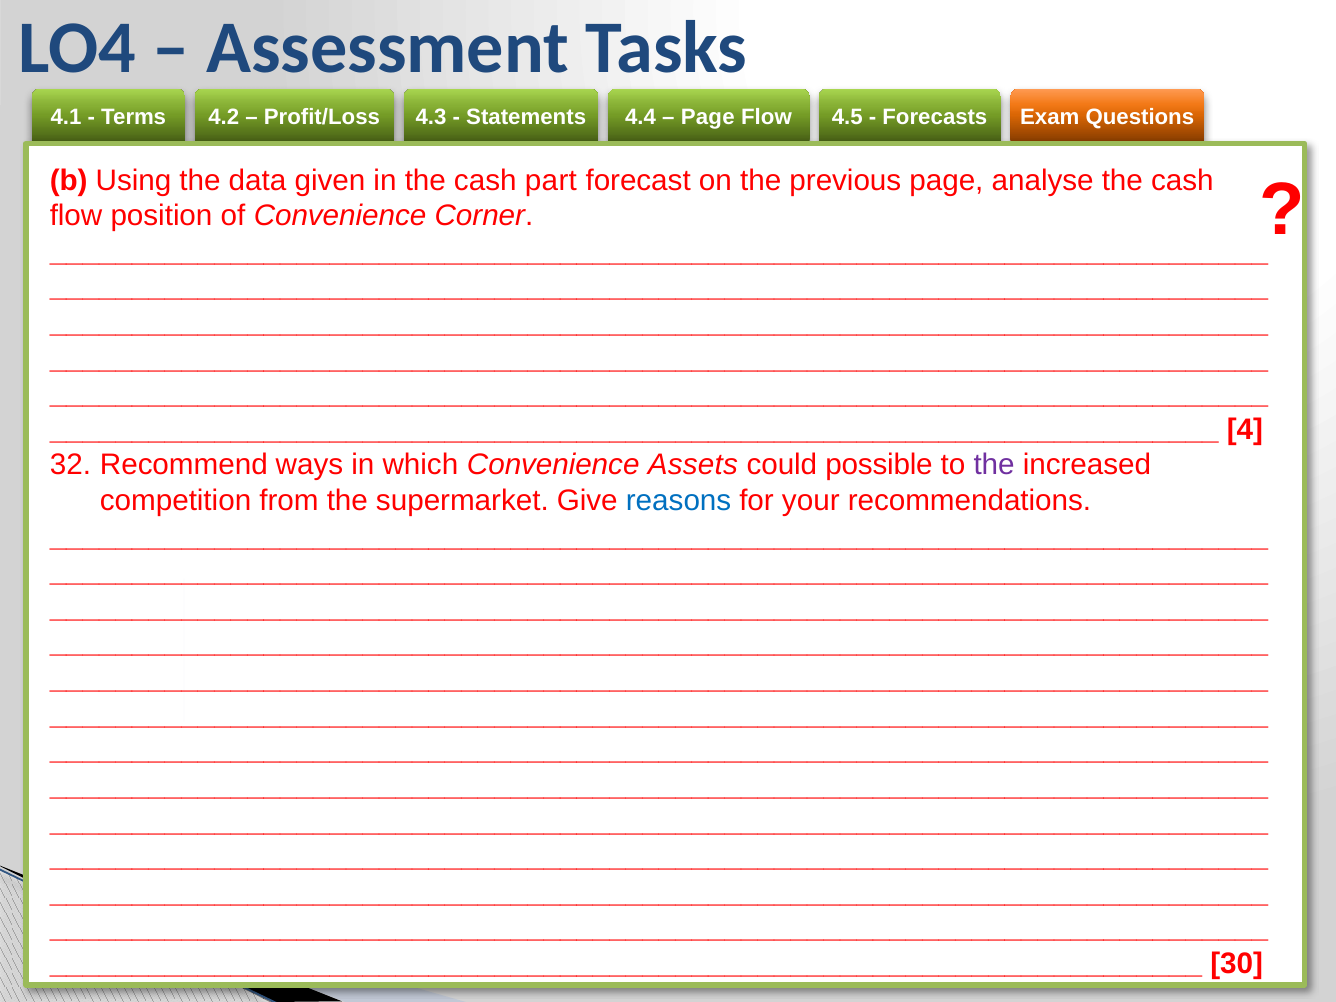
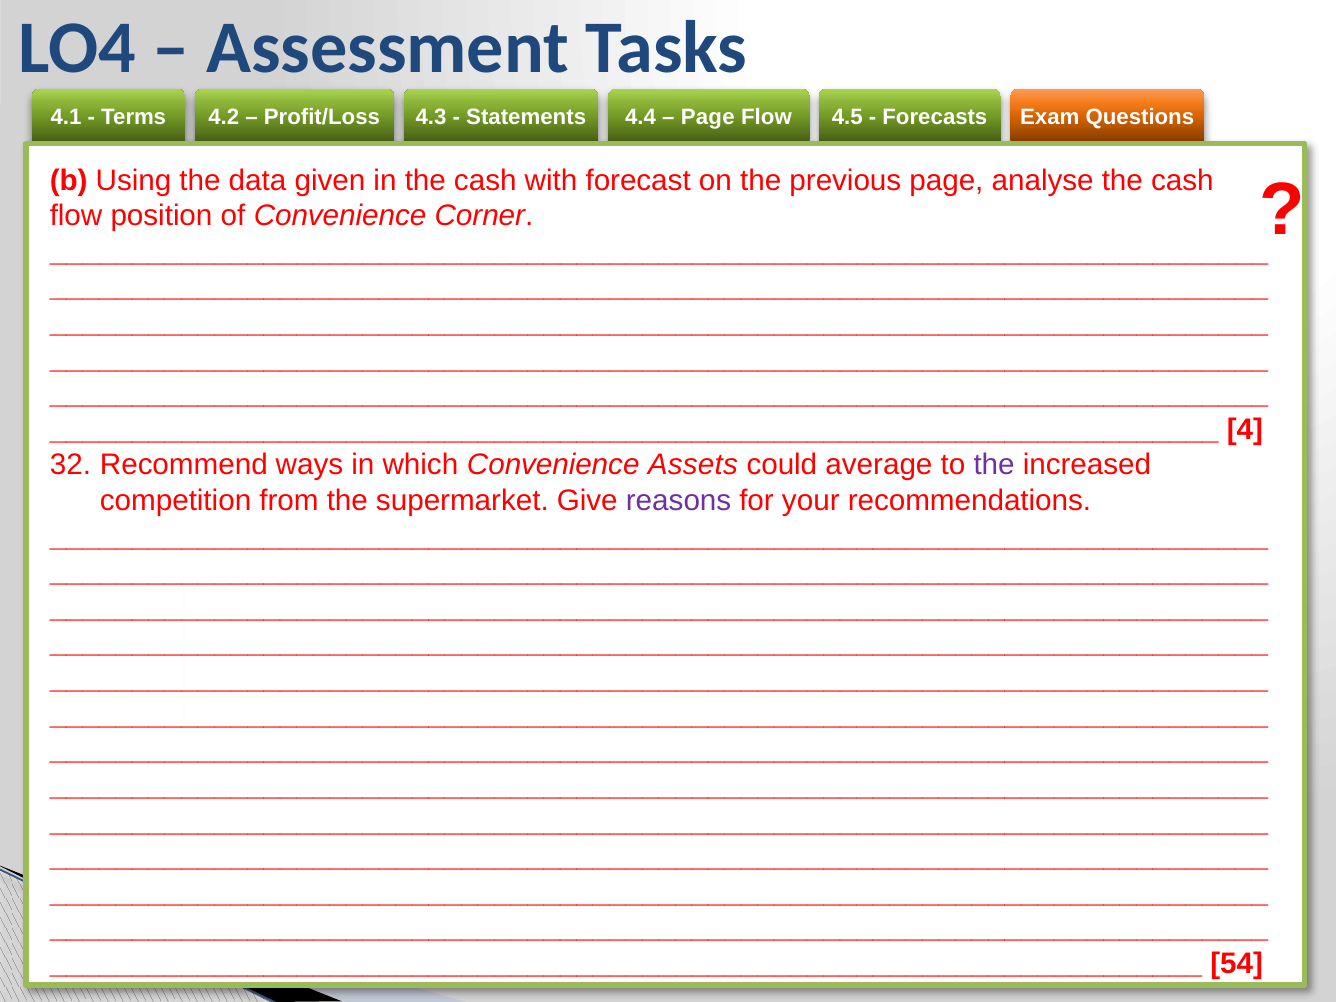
part: part -> with
possible: possible -> average
reasons colour: blue -> purple
30: 30 -> 54
